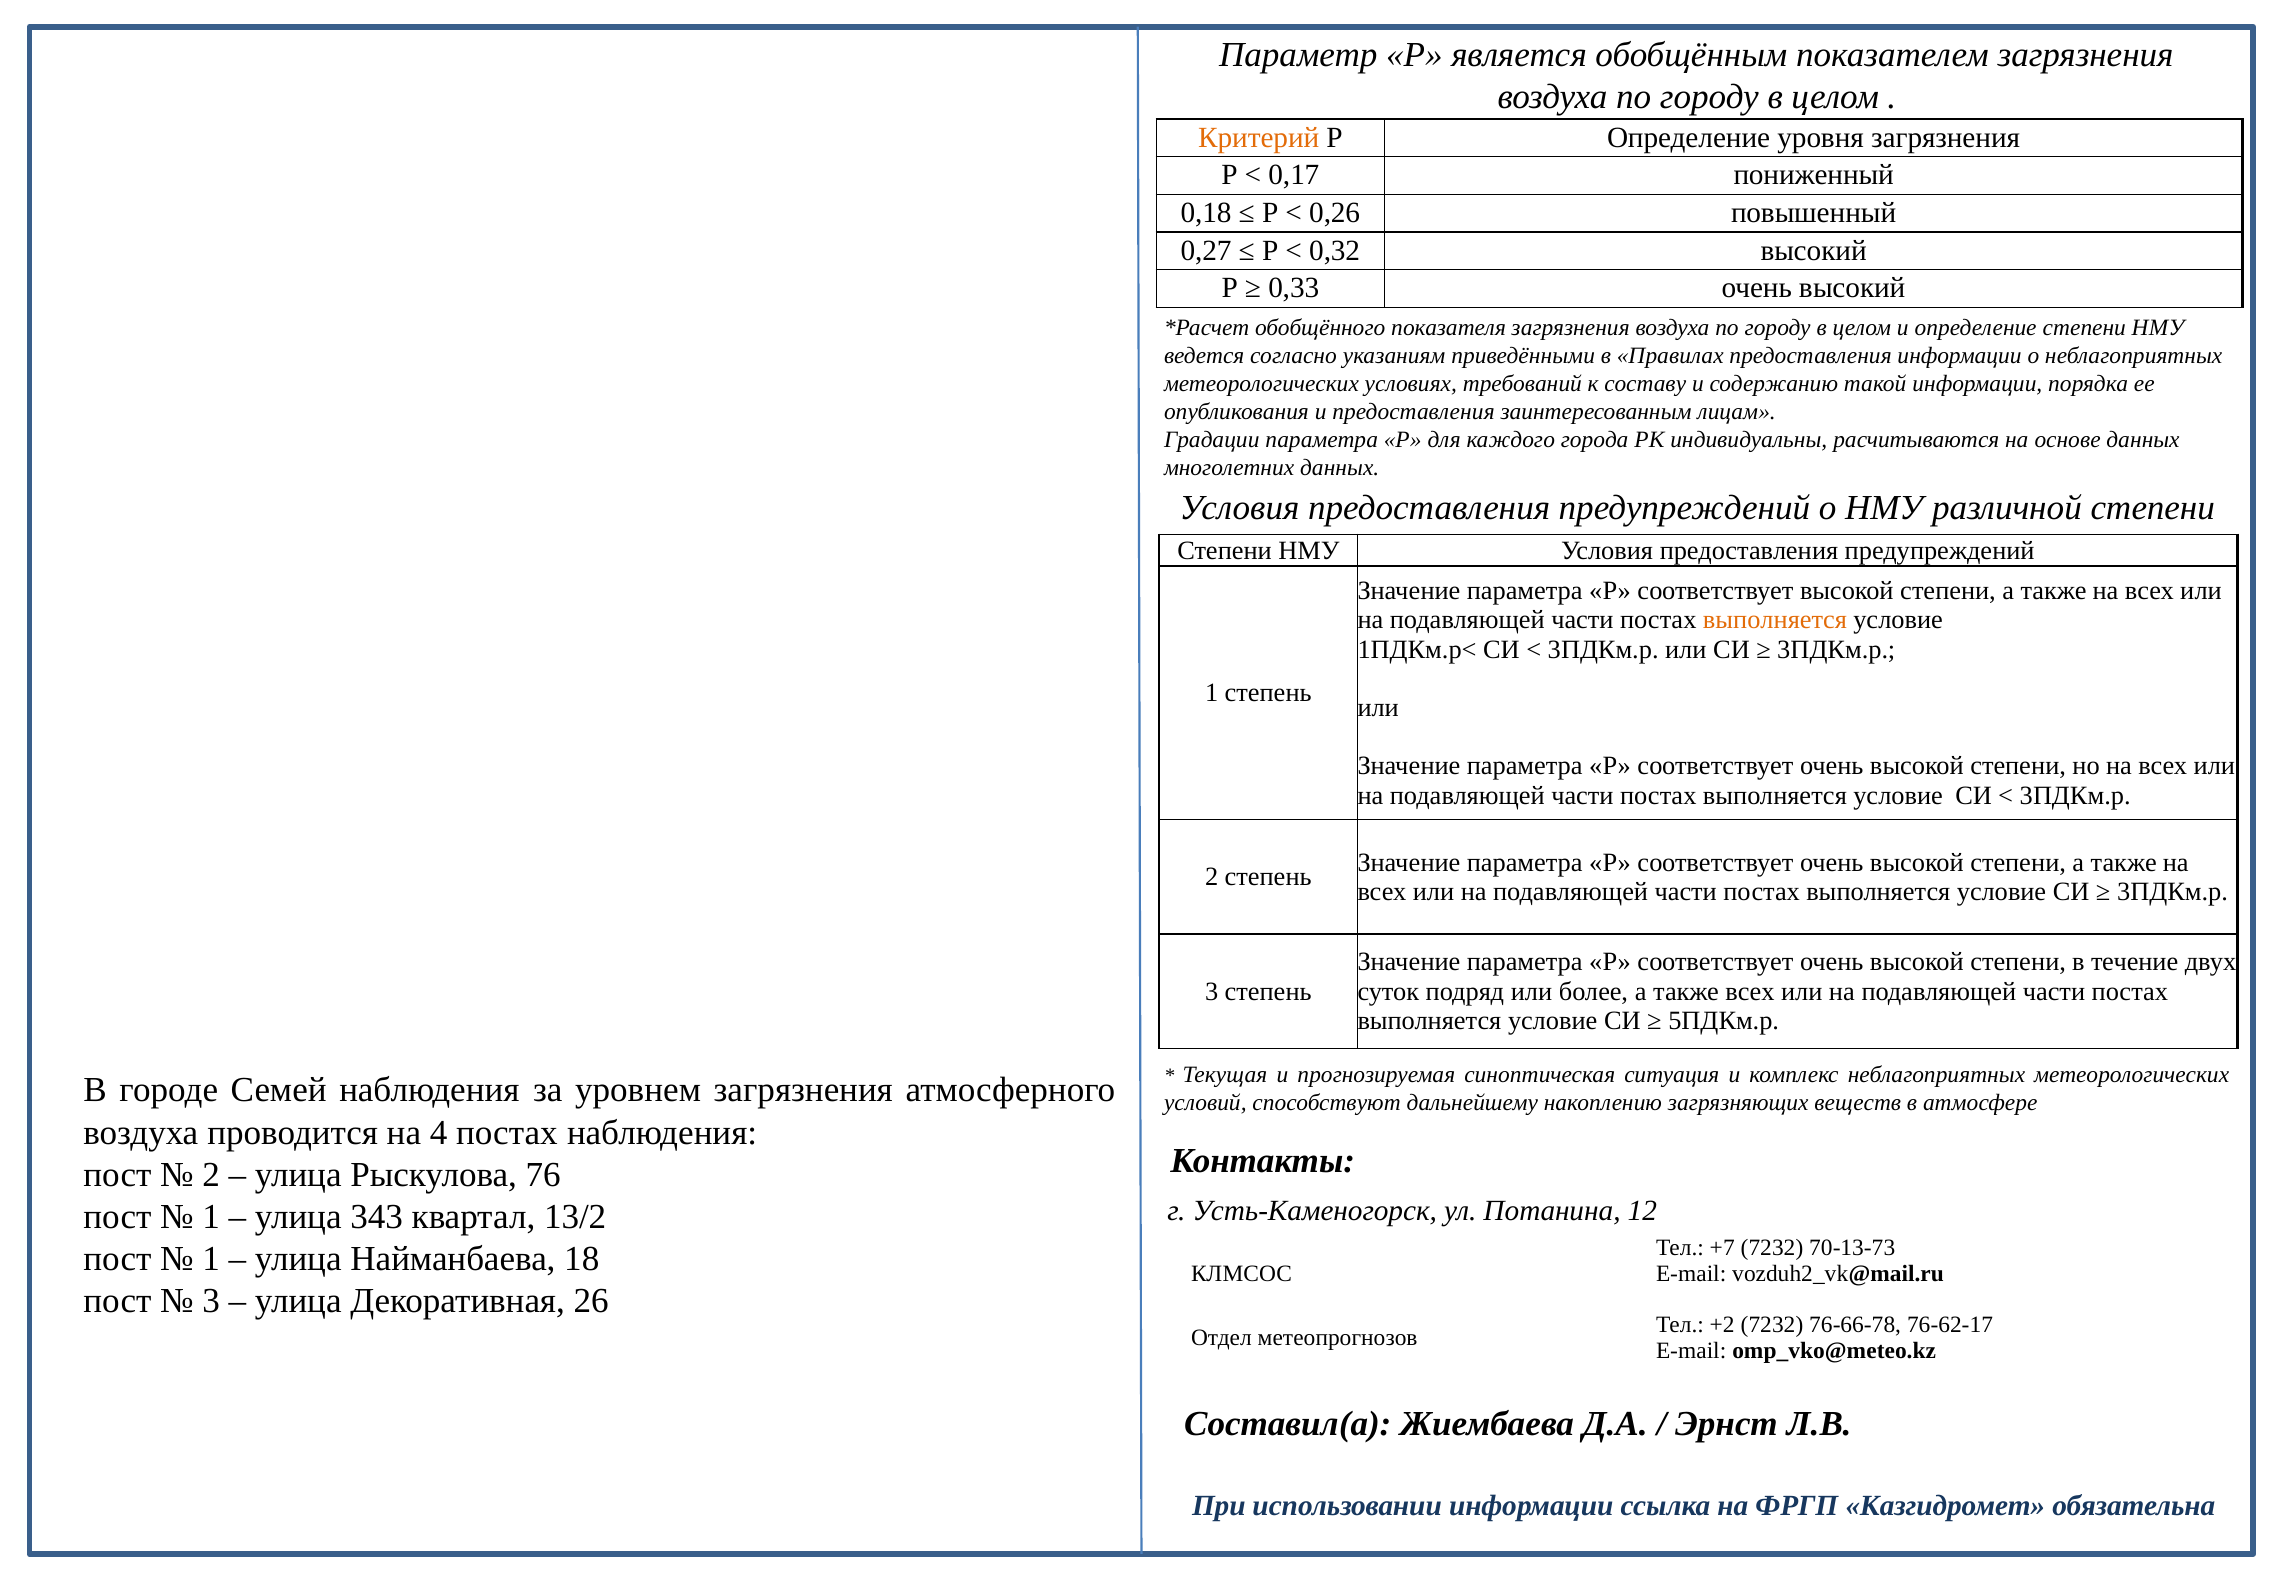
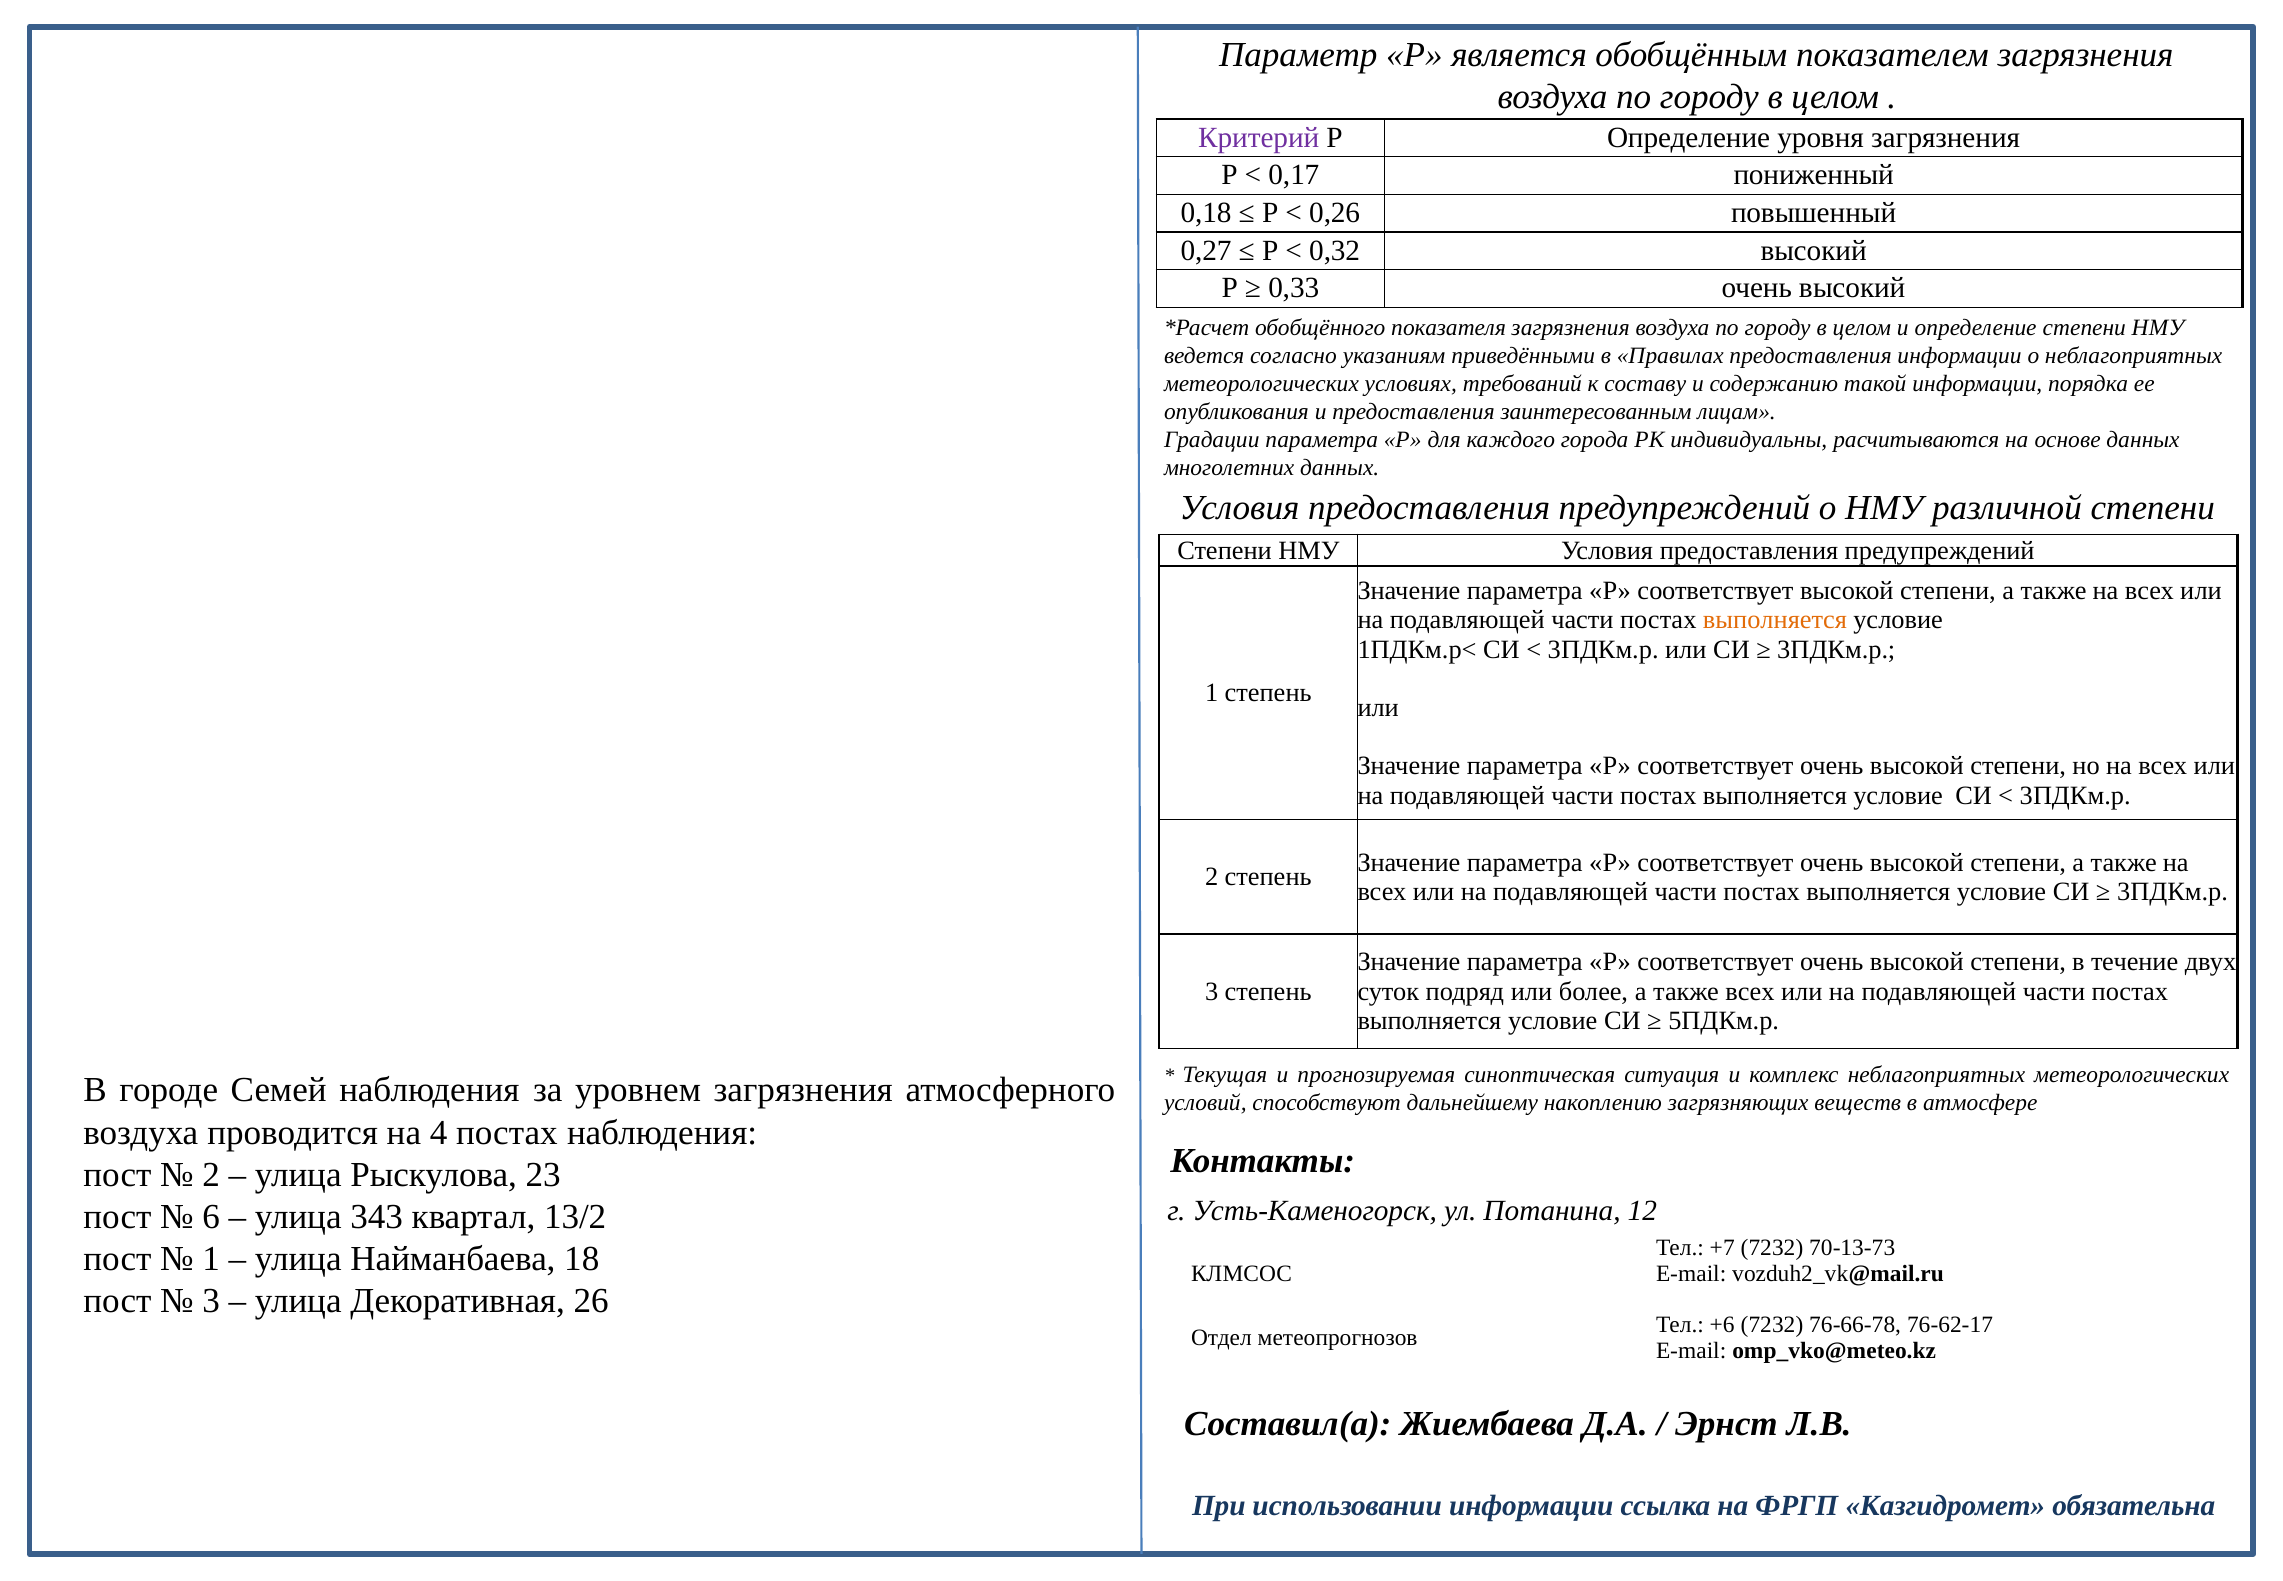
Критерий colour: orange -> purple
76: 76 -> 23
1 at (211, 1216): 1 -> 6
+2: +2 -> +6
